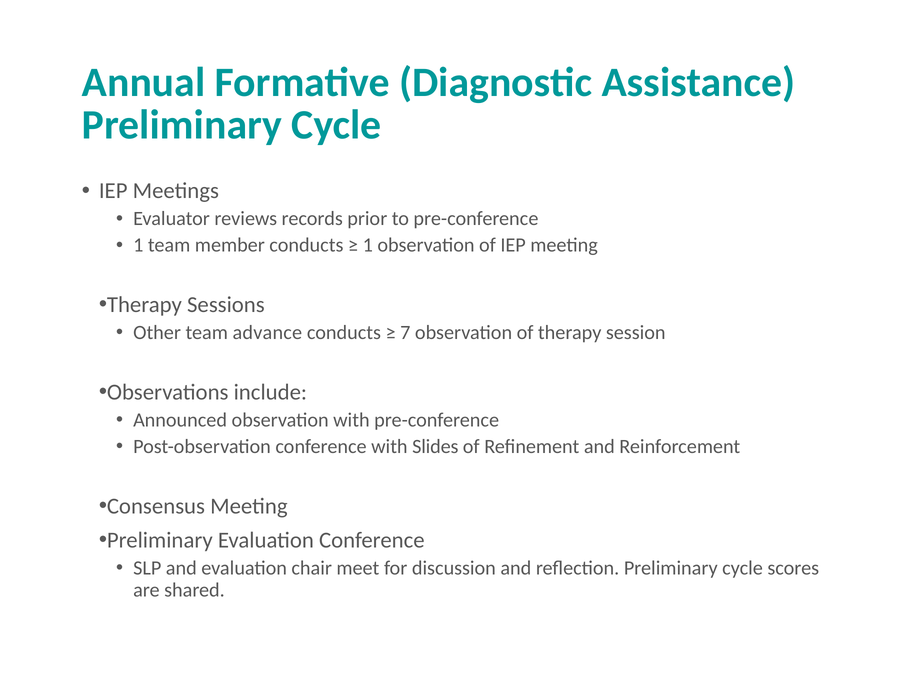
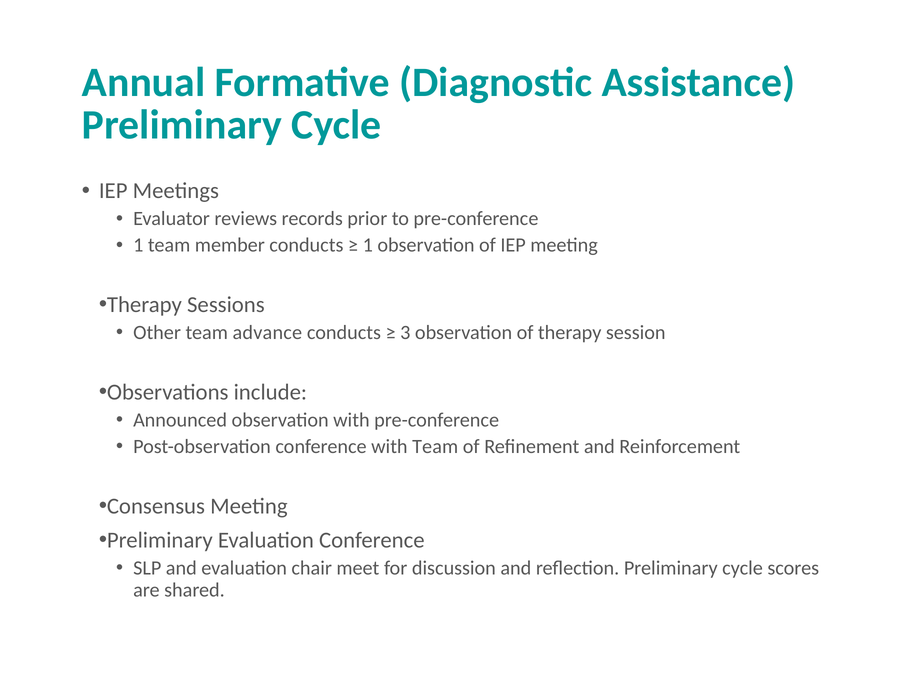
7: 7 -> 3
with Slides: Slides -> Team
